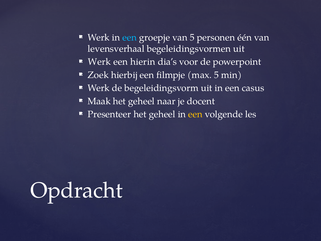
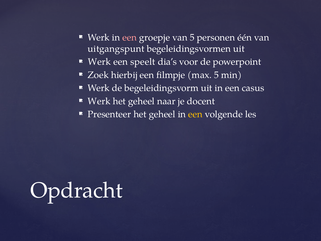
een at (130, 37) colour: light blue -> pink
levensverhaal: levensverhaal -> uitgangspunt
hierin: hierin -> speelt
Maak at (99, 101): Maak -> Werk
